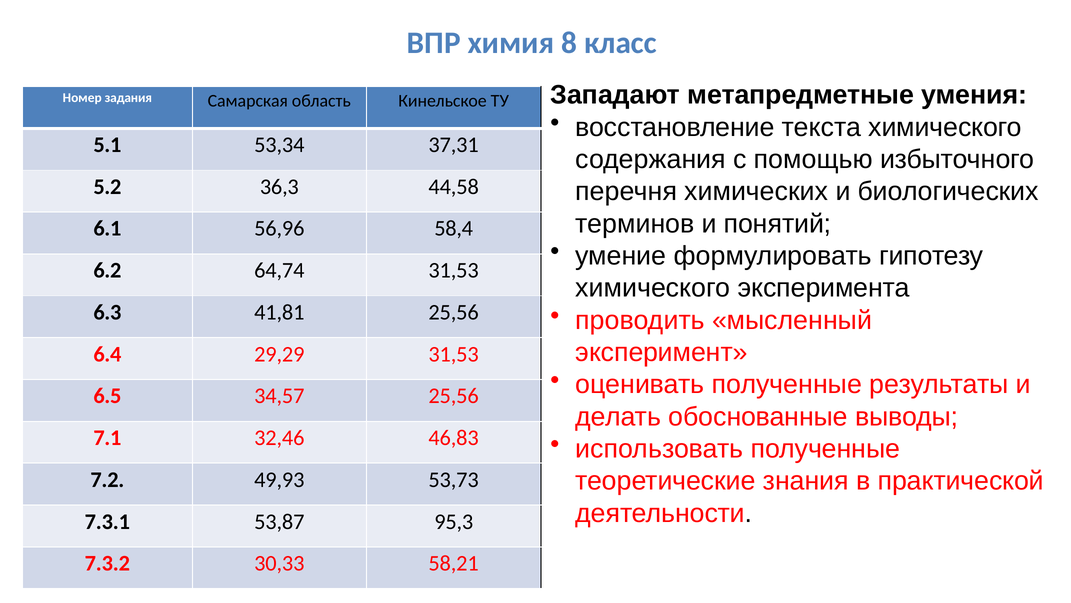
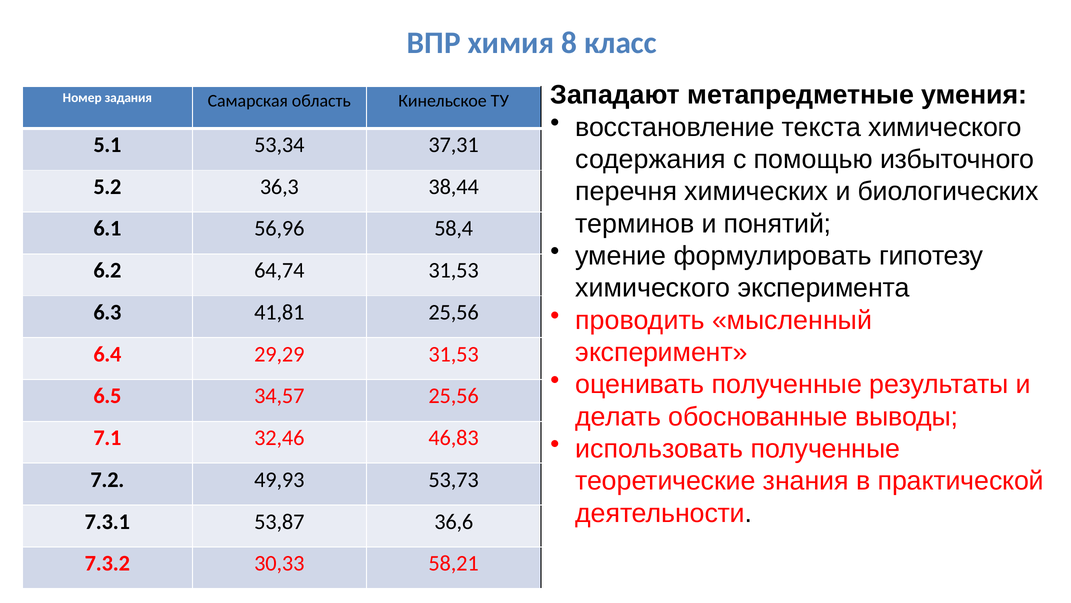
44,58: 44,58 -> 38,44
95,3: 95,3 -> 36,6
